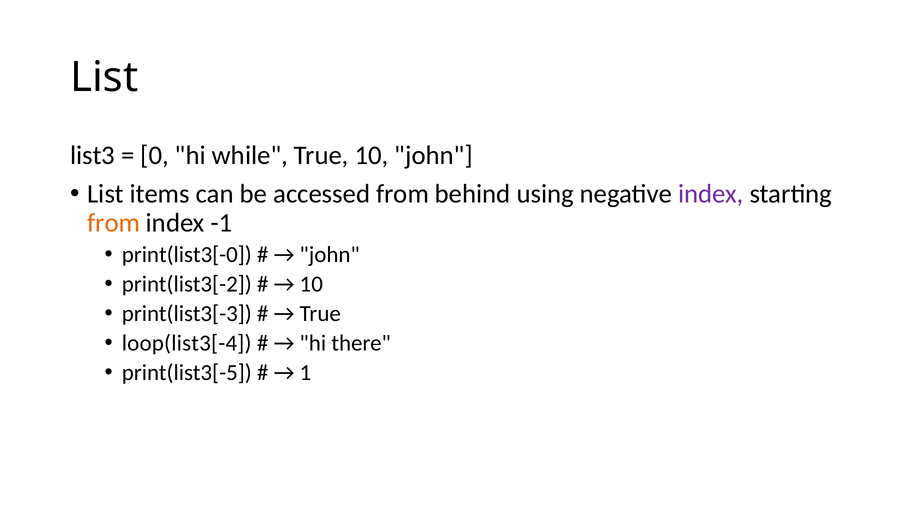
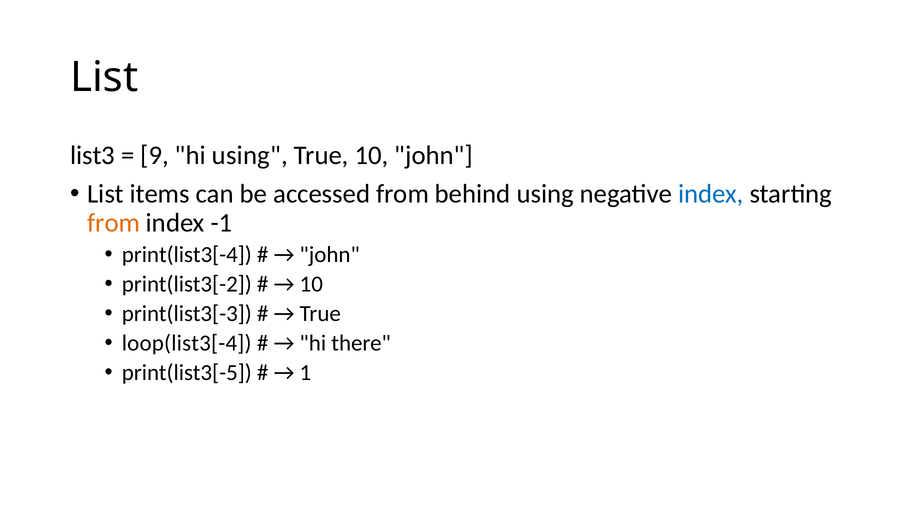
0: 0 -> 9
hi while: while -> using
index at (711, 194) colour: purple -> blue
print(list3[-0: print(list3[-0 -> print(list3[-4
